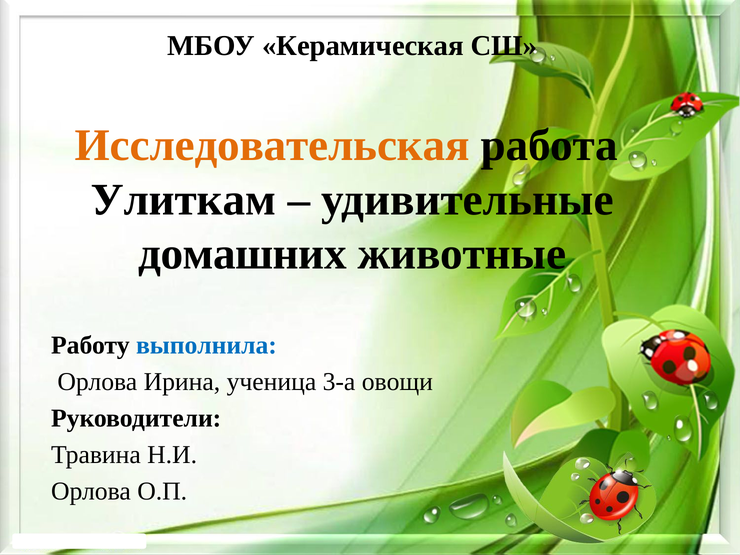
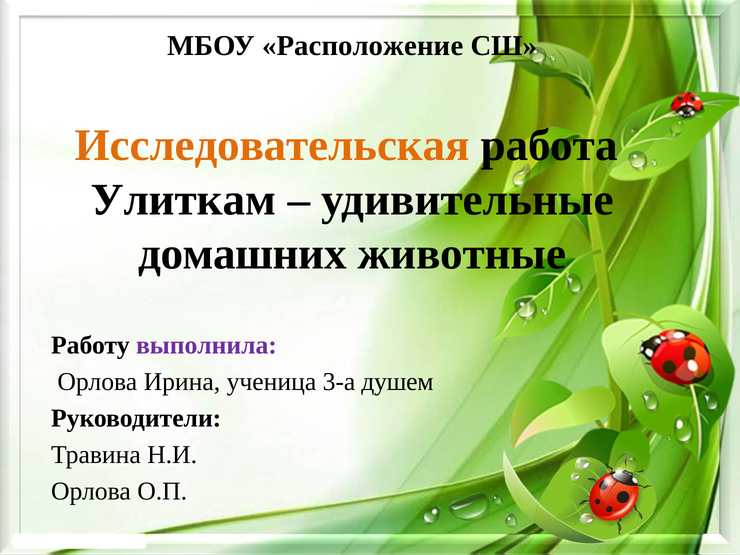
Керамическая: Керамическая -> Расположение
выполнила colour: blue -> purple
овощи: овощи -> душем
